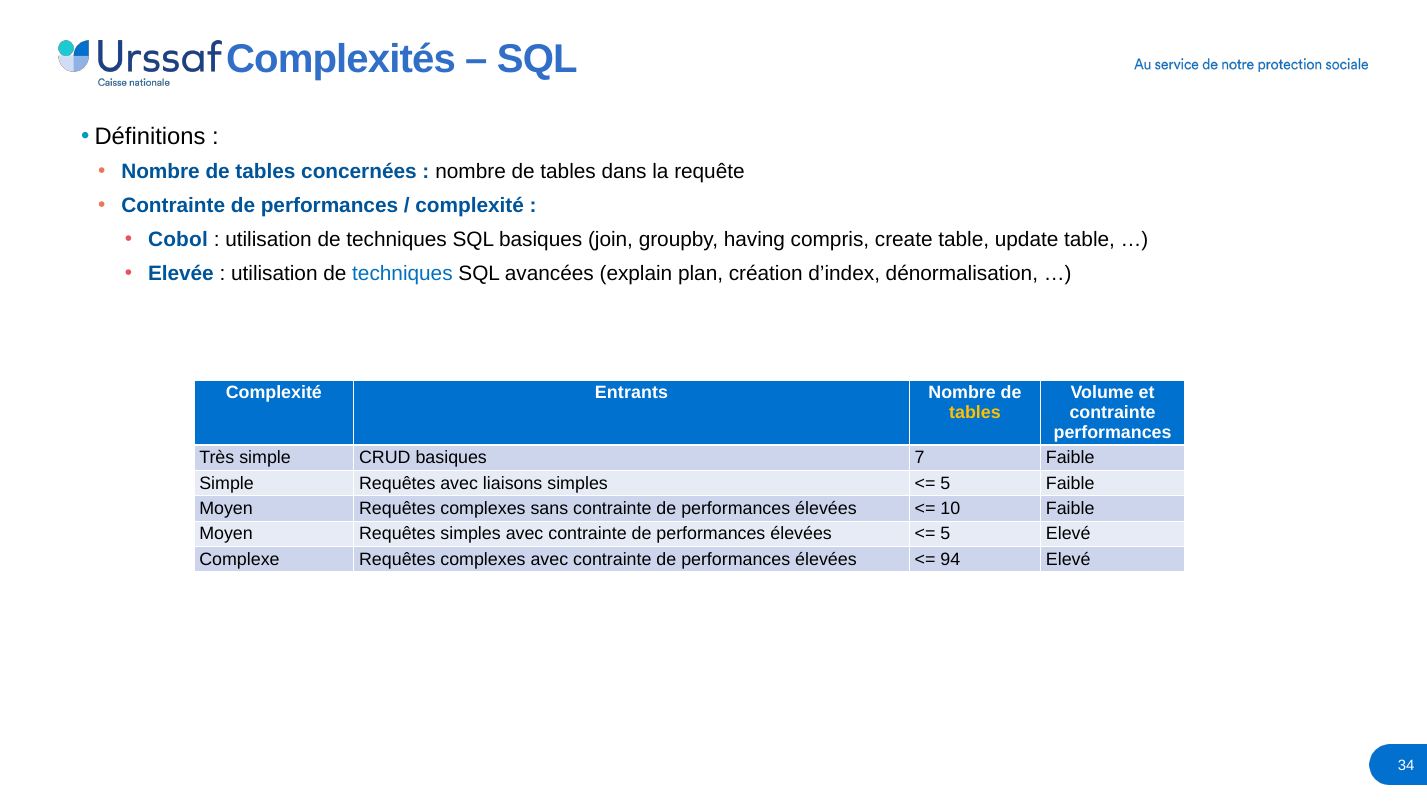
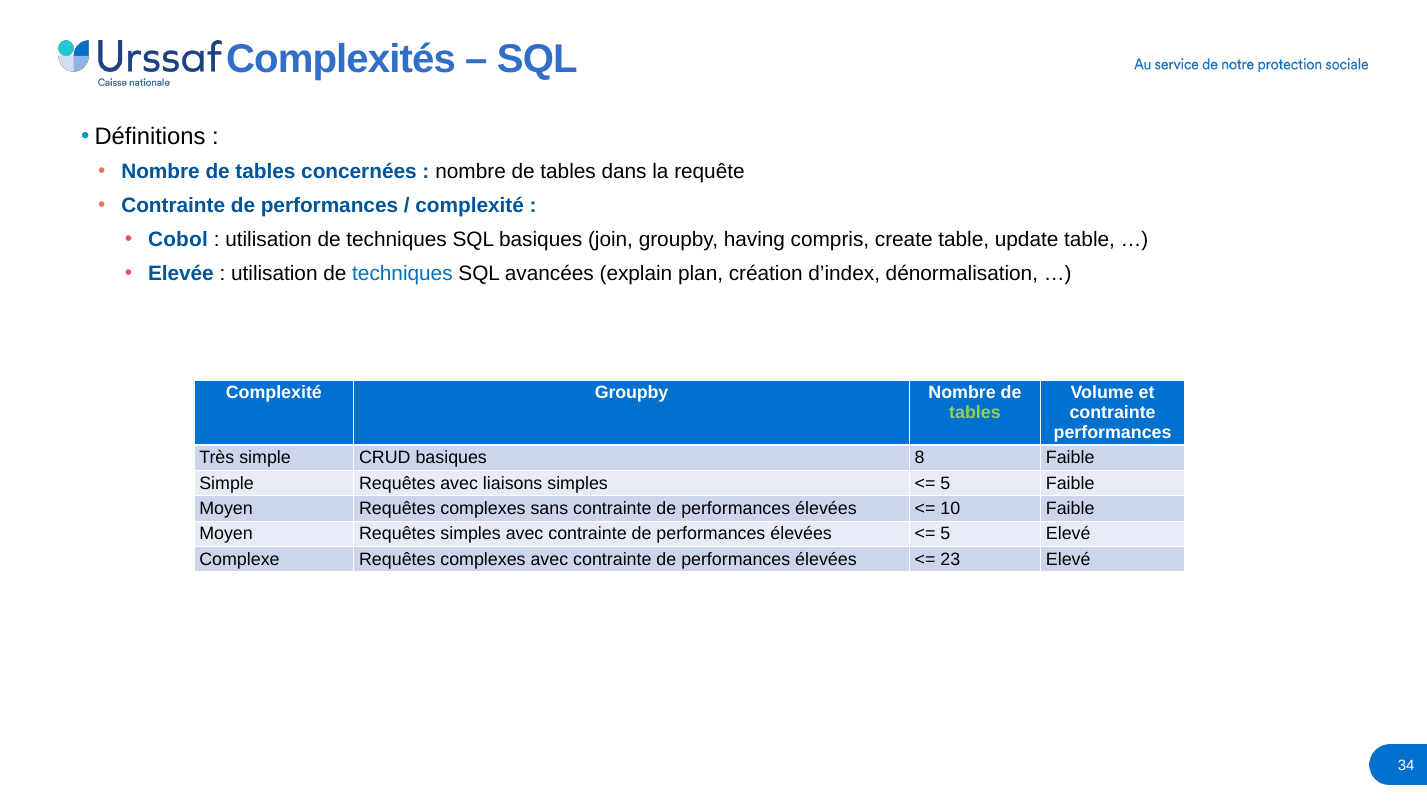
Complexité Entrants: Entrants -> Groupby
tables at (975, 413) colour: yellow -> light green
7: 7 -> 8
94: 94 -> 23
